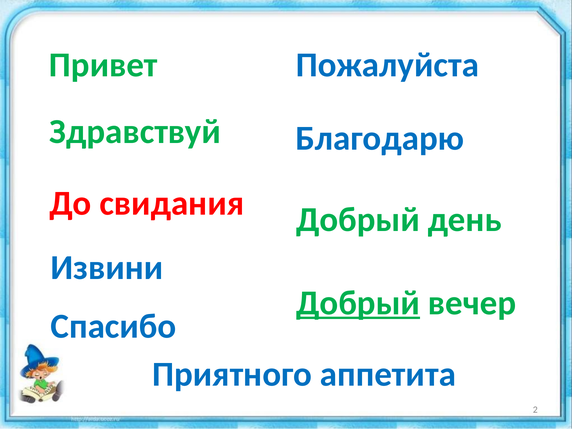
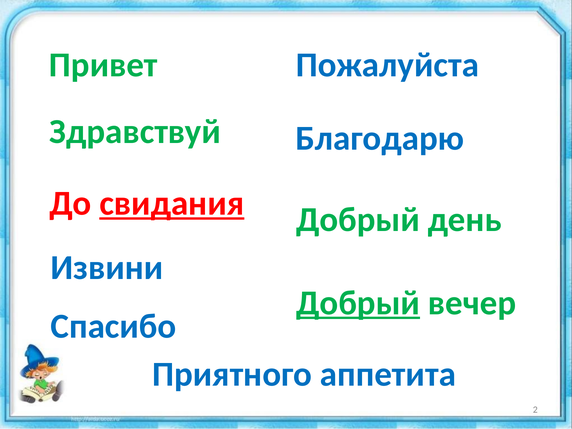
свидания underline: none -> present
